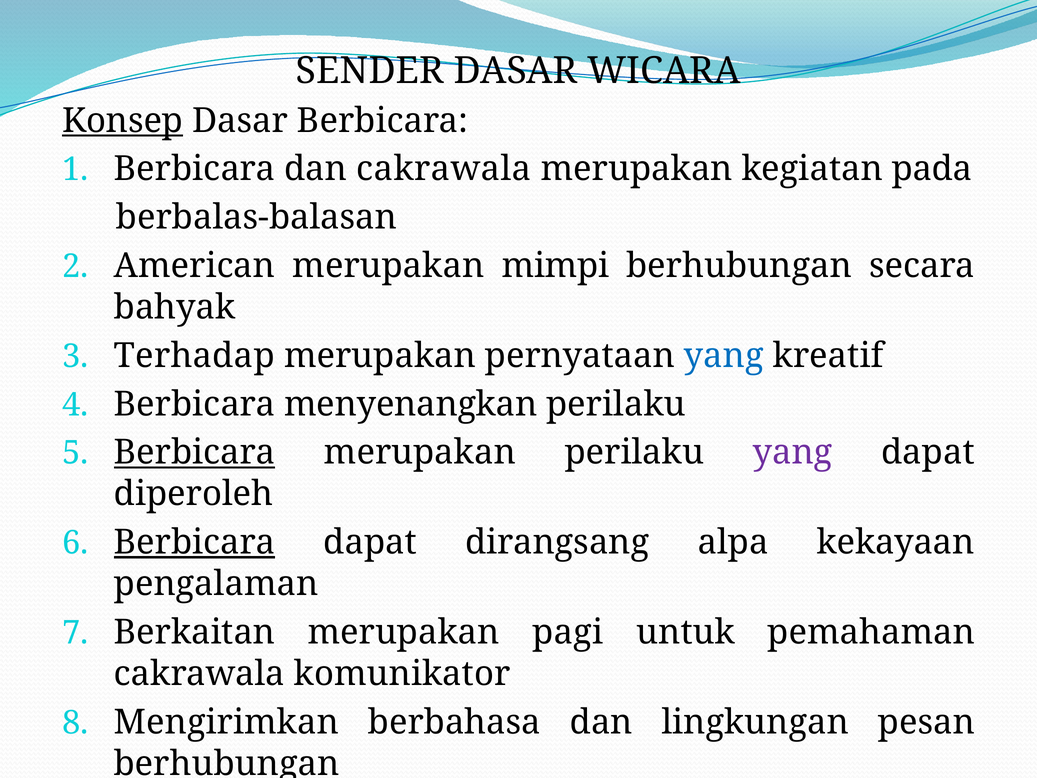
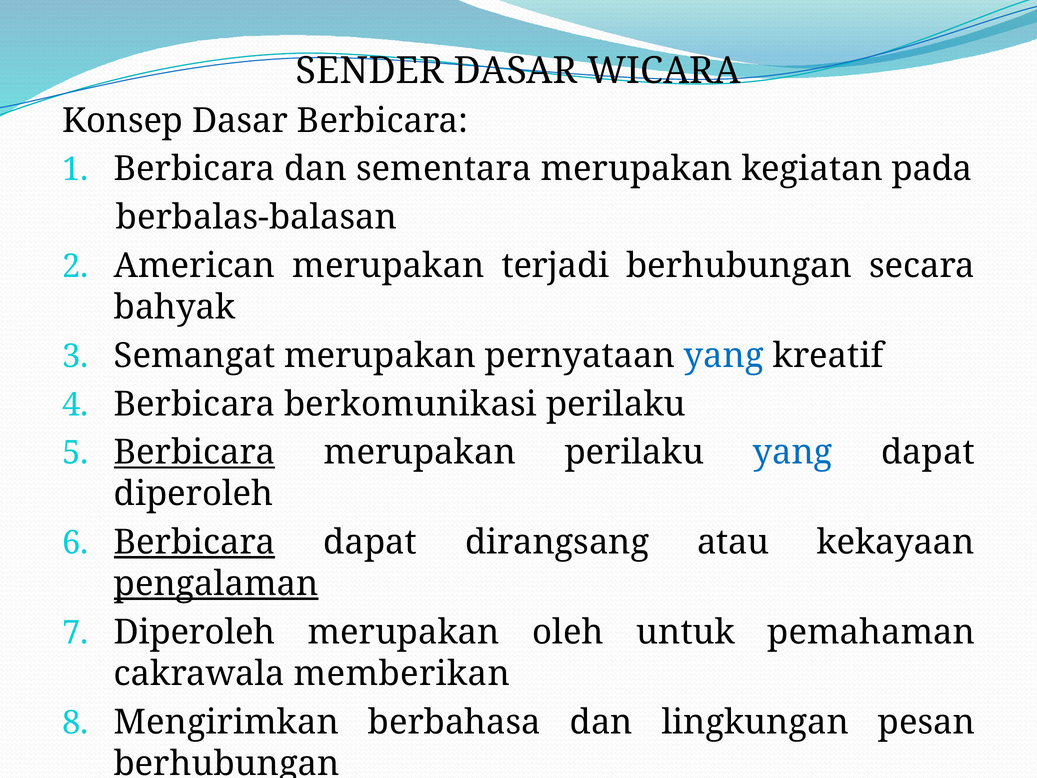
Konsep underline: present -> none
dan cakrawala: cakrawala -> sementara
mimpi: mimpi -> terjadi
Terhadap: Terhadap -> Semangat
menyenangkan: menyenangkan -> berkomunikasi
yang at (793, 452) colour: purple -> blue
alpa: alpa -> atau
pengalaman underline: none -> present
Berkaitan at (195, 632): Berkaitan -> Diperoleh
pagi: pagi -> oleh
komunikator: komunikator -> memberikan
